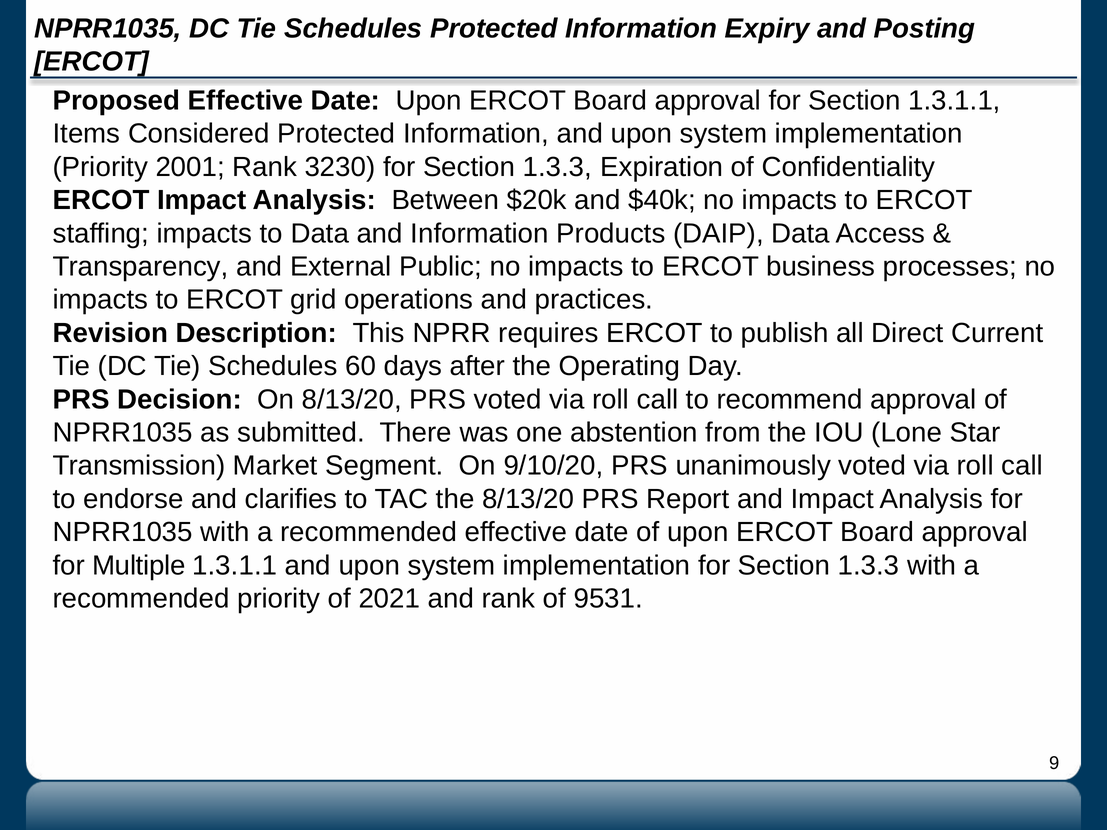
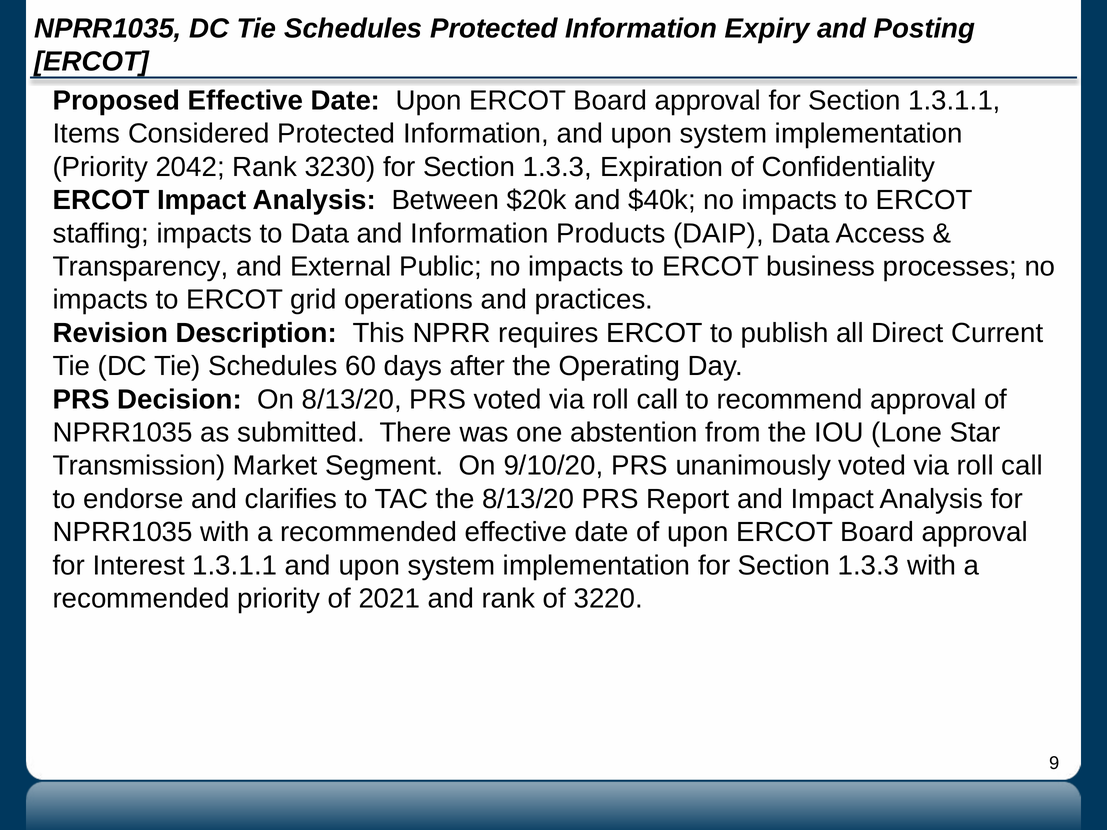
2001: 2001 -> 2042
Multiple: Multiple -> Interest
9531: 9531 -> 3220
